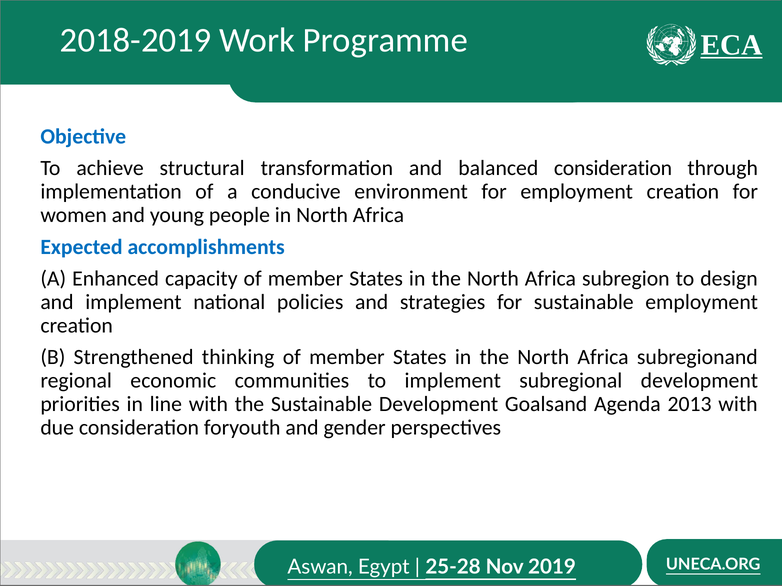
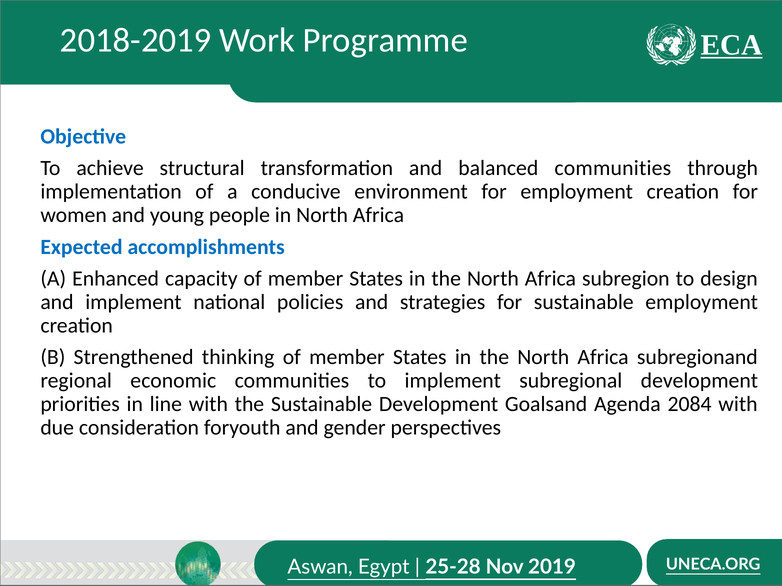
balanced consideration: consideration -> communities
2013: 2013 -> 2084
